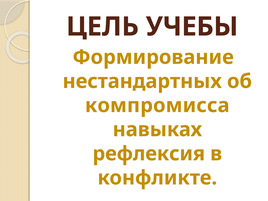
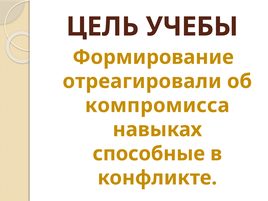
нестандартных: нестандартных -> отреагировали
рефлексия: рефлексия -> способные
